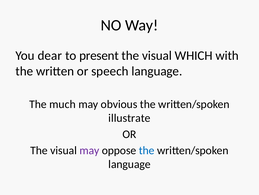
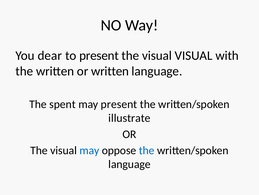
visual WHICH: WHICH -> VISUAL
or speech: speech -> written
much: much -> spent
may obvious: obvious -> present
may at (89, 150) colour: purple -> blue
